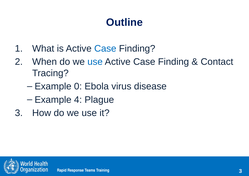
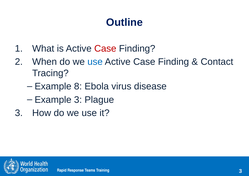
Case at (105, 49) colour: blue -> red
0: 0 -> 8
Example 4: 4 -> 3
